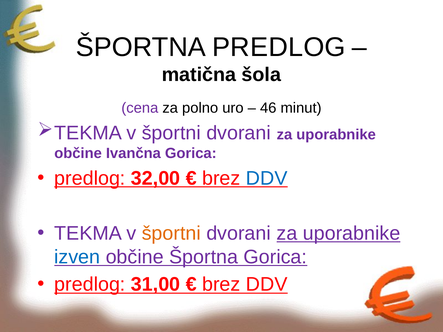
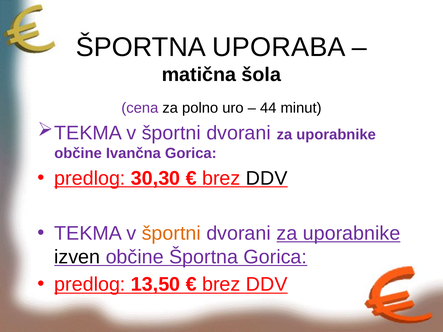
ŠPORTNA PREDLOG: PREDLOG -> UPORABA
46: 46 -> 44
32,00: 32,00 -> 30,30
DDV at (267, 178) colour: blue -> black
izven colour: blue -> black
31,00: 31,00 -> 13,50
